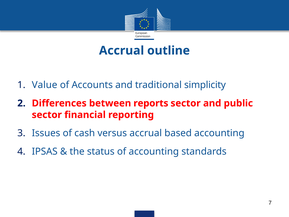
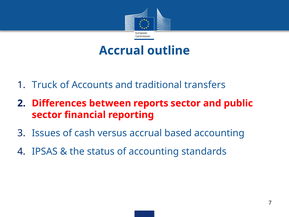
Value: Value -> Truck
simplicity: simplicity -> transfers
